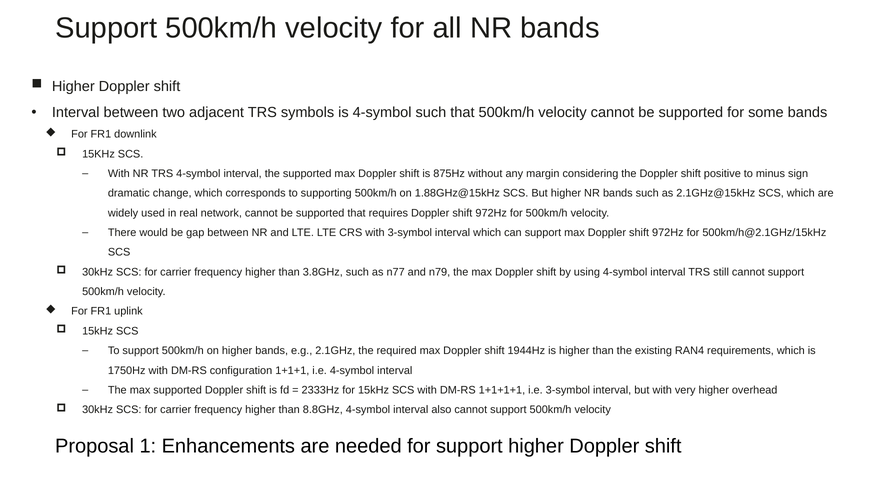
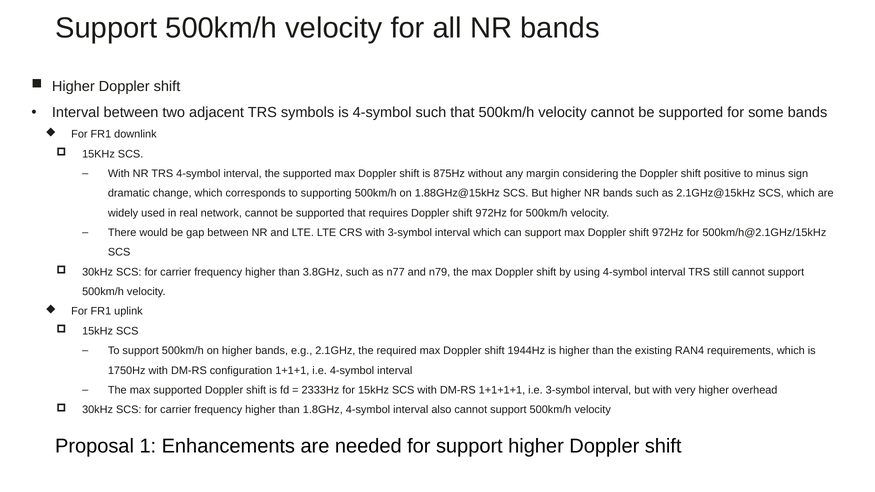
8.8GHz: 8.8GHz -> 1.8GHz
